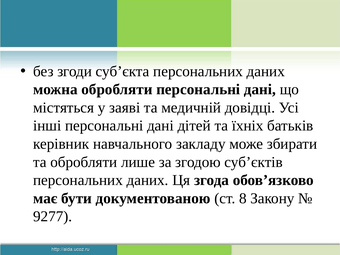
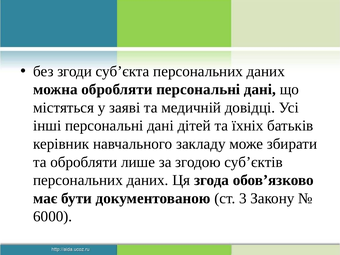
8: 8 -> 3
9277: 9277 -> 6000
